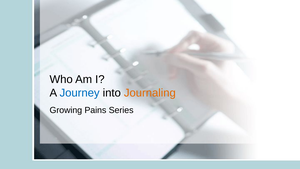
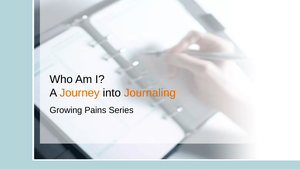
Journey colour: blue -> orange
